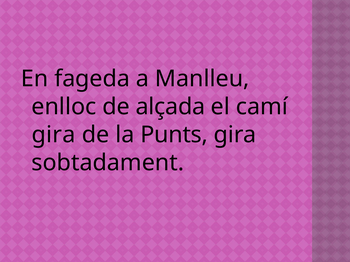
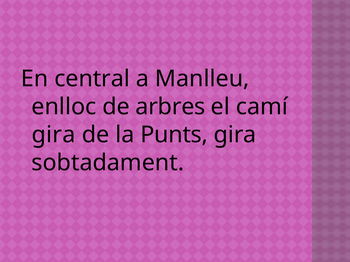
fageda: fageda -> central
alçada: alçada -> arbres
